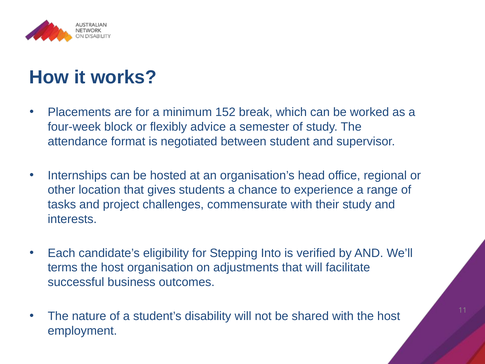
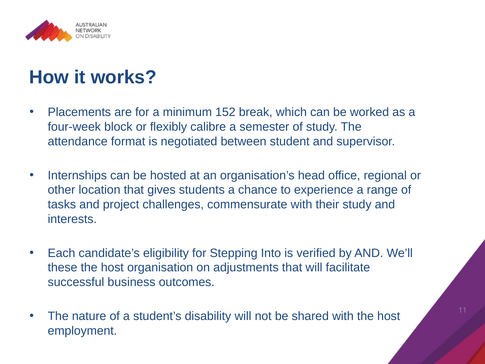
advice: advice -> calibre
terms: terms -> these
